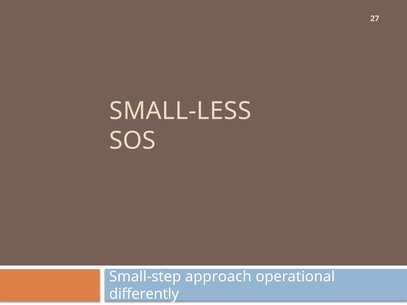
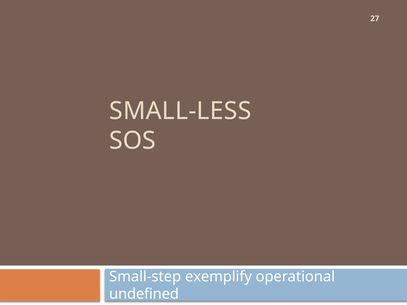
approach: approach -> exemplify
differently: differently -> undefined
